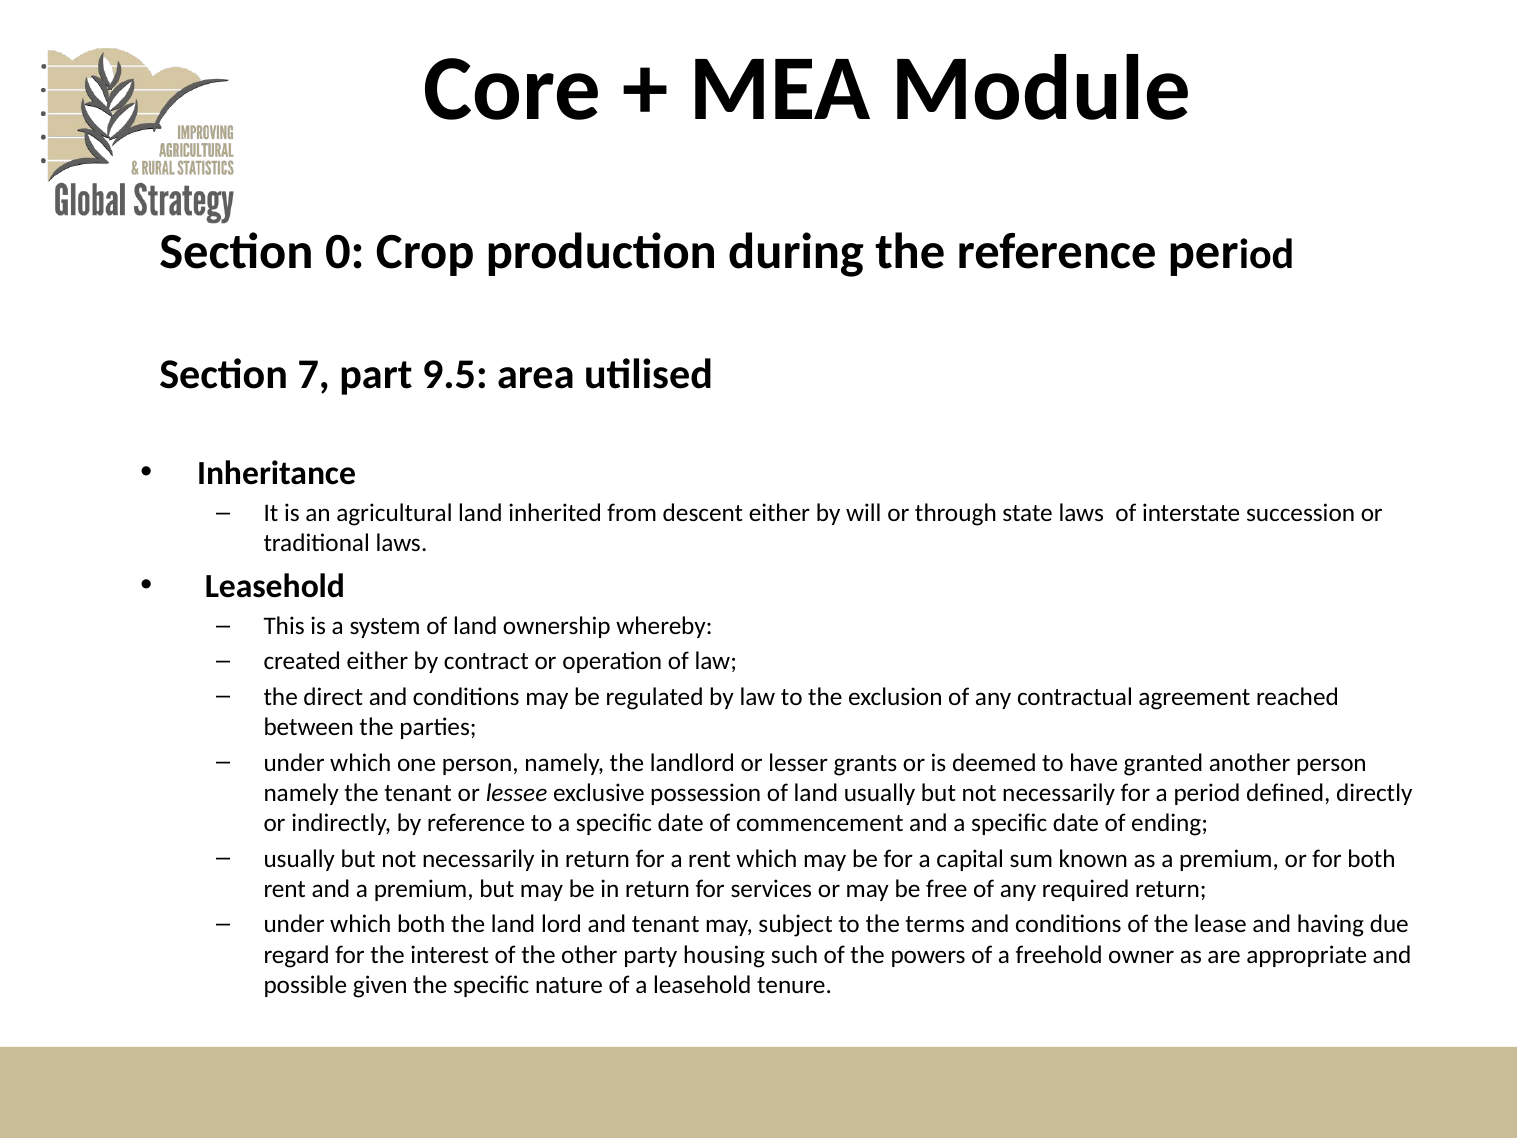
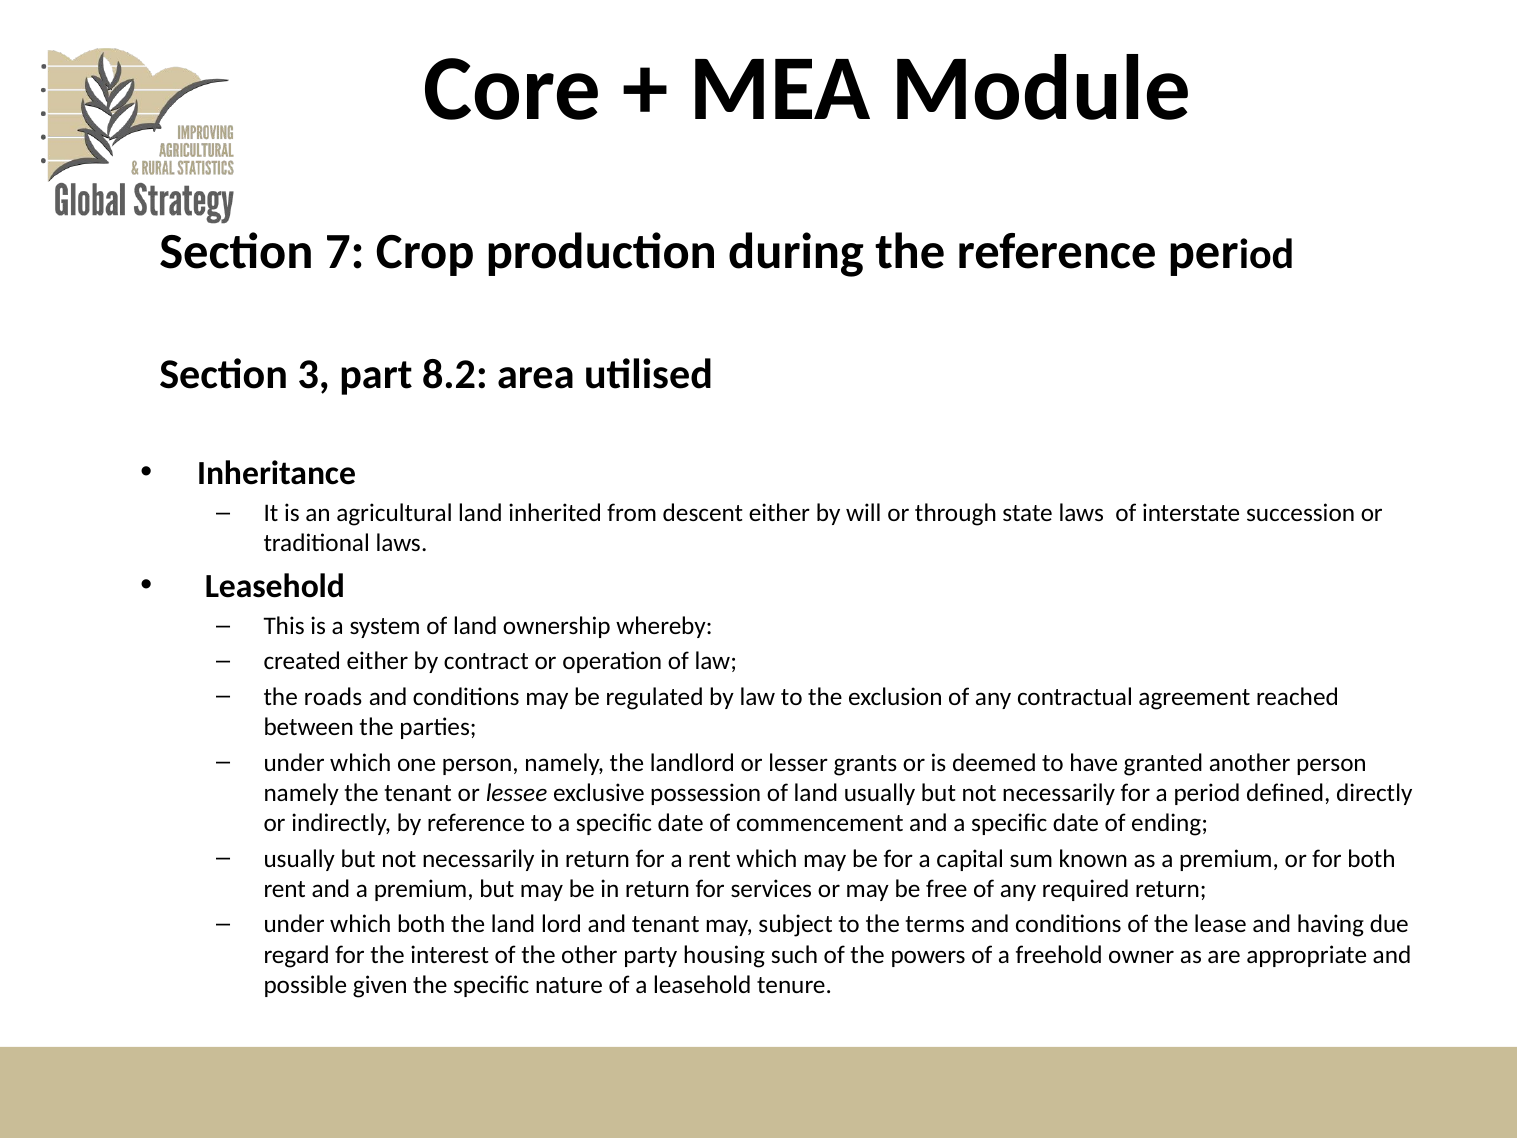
0: 0 -> 7
7: 7 -> 3
9.5: 9.5 -> 8.2
direct: direct -> roads
